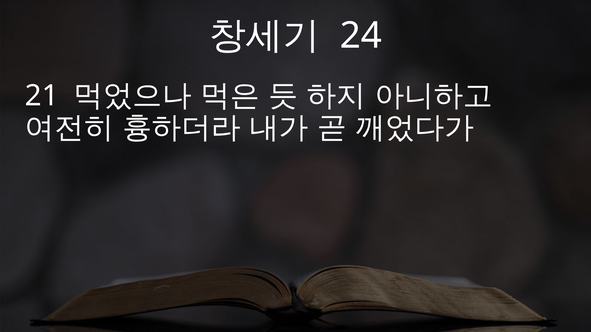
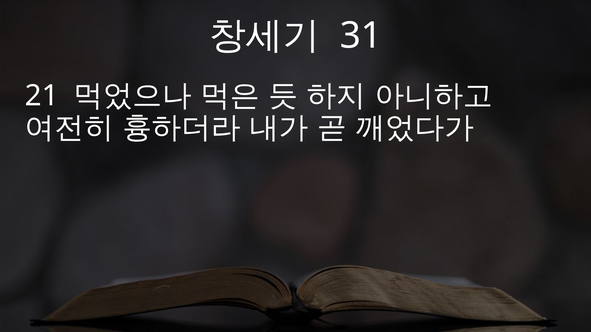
24: 24 -> 31
